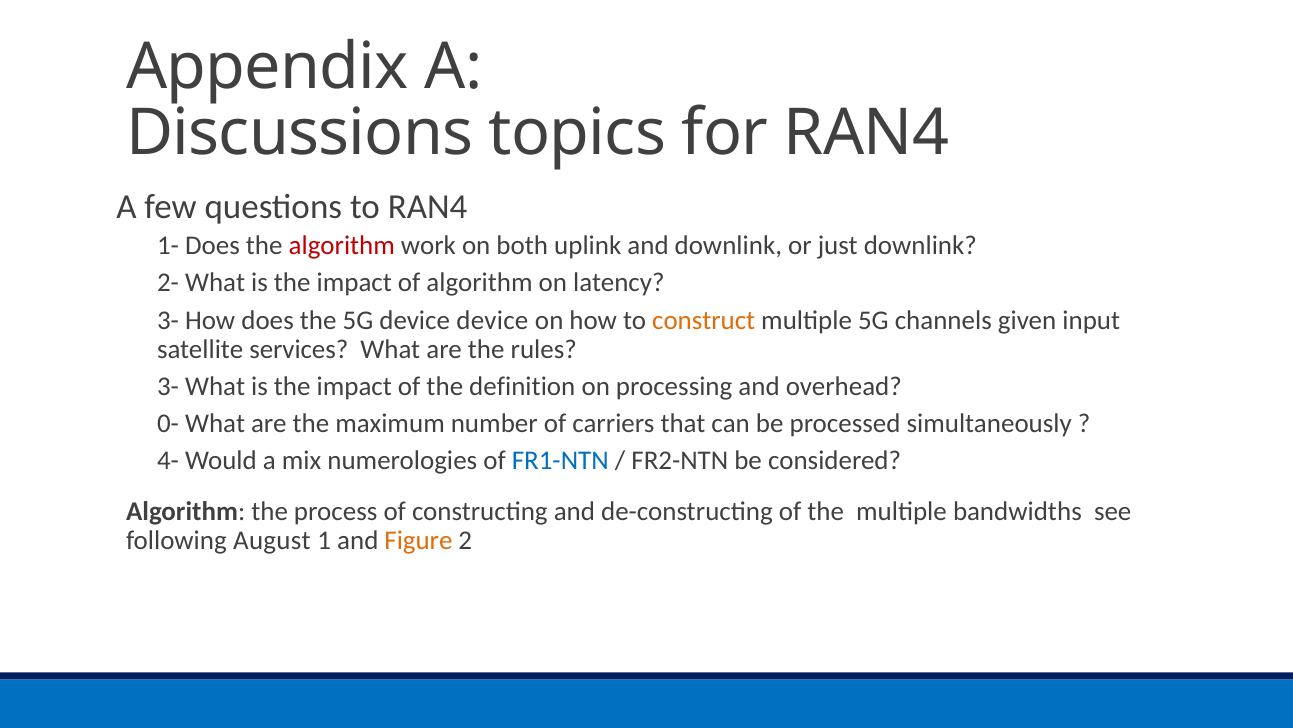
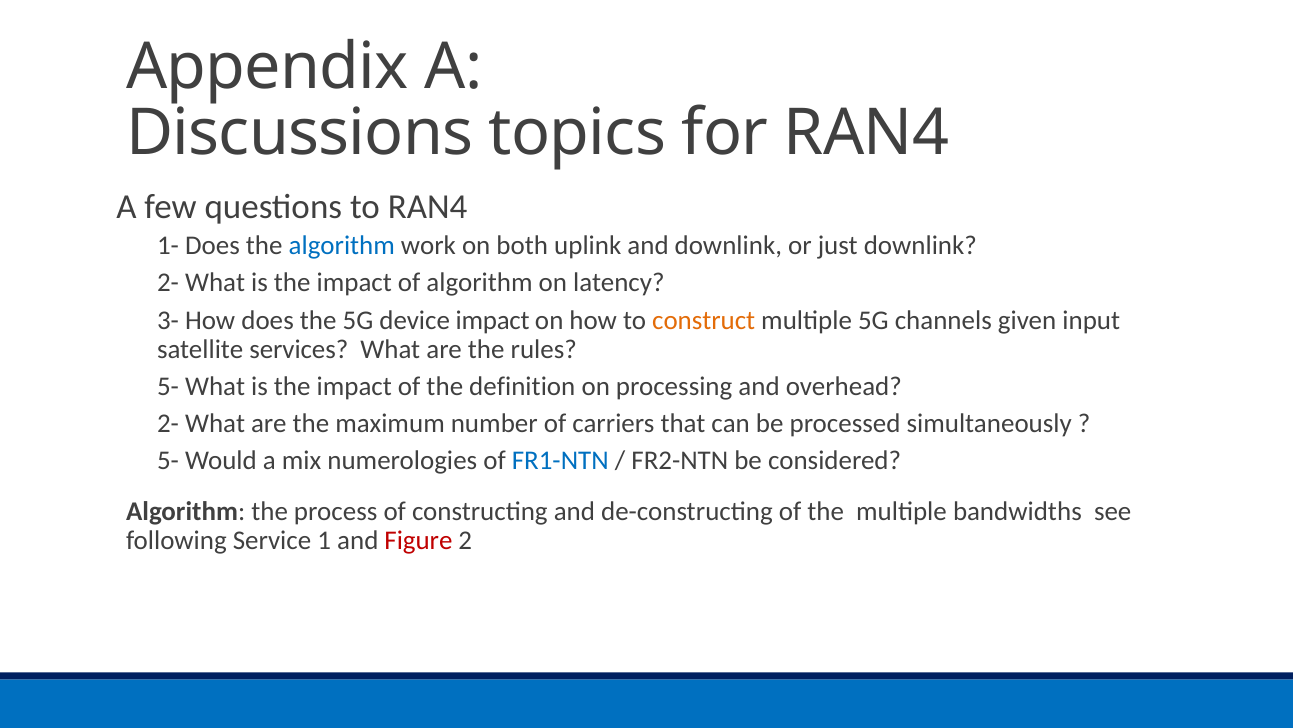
algorithm at (342, 245) colour: red -> blue
device device: device -> impact
3- at (168, 386): 3- -> 5-
0- at (168, 423): 0- -> 2-
4- at (168, 460): 4- -> 5-
August: August -> Service
Figure colour: orange -> red
